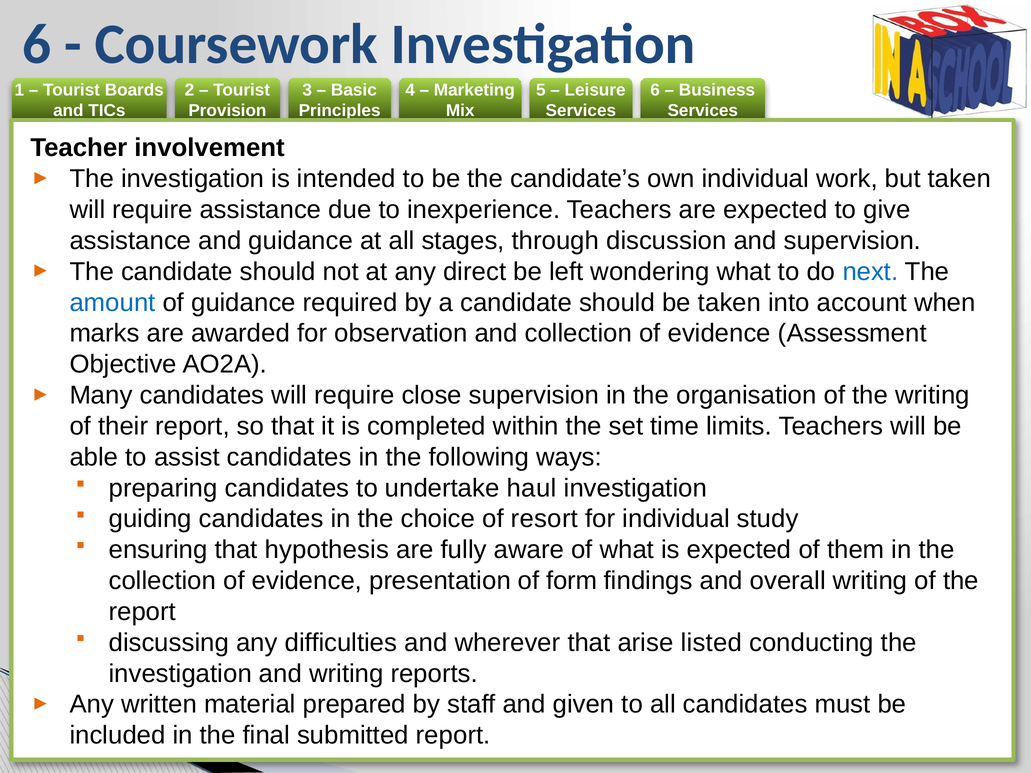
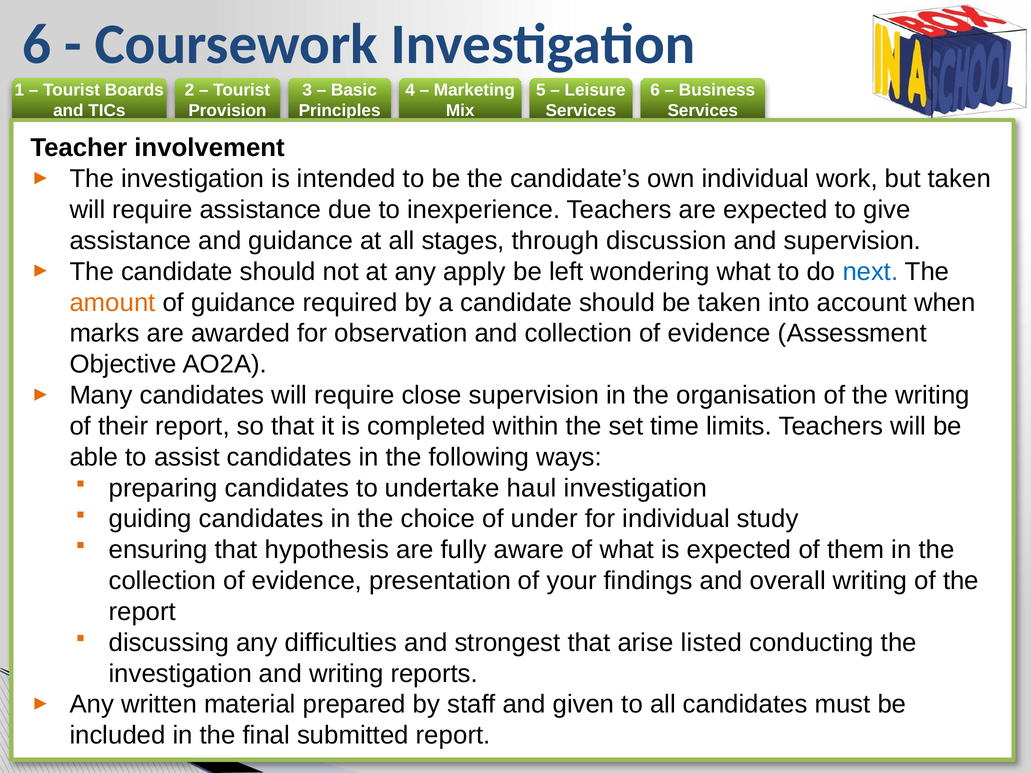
direct: direct -> apply
amount colour: blue -> orange
resort: resort -> under
form: form -> your
wherever: wherever -> strongest
